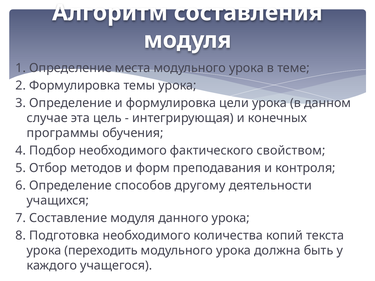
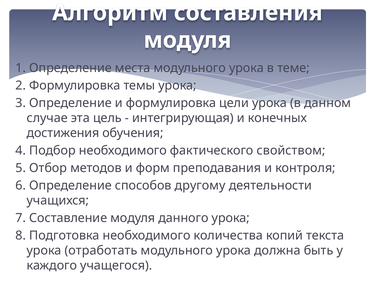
программы: программы -> достижения
переходить: переходить -> отработать
